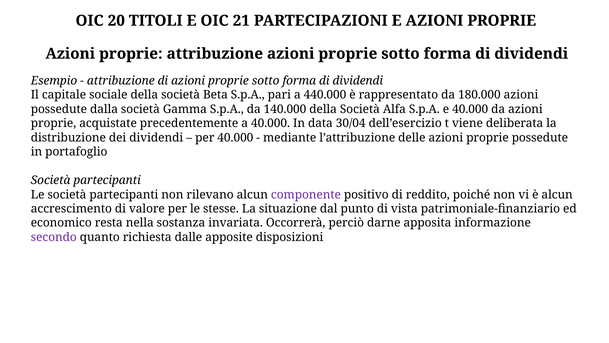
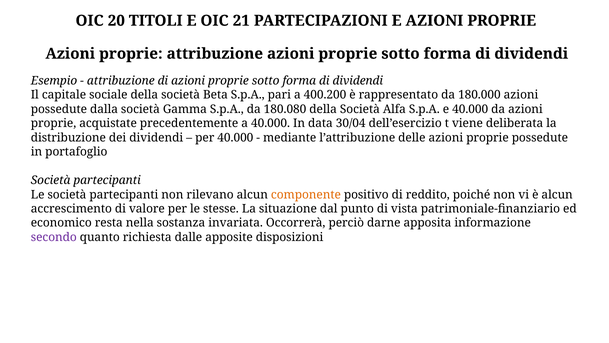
440.000: 440.000 -> 400.200
140.000: 140.000 -> 180.080
componente colour: purple -> orange
